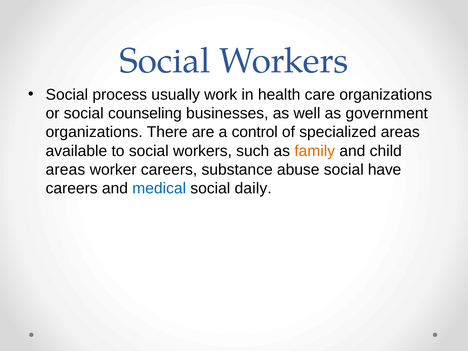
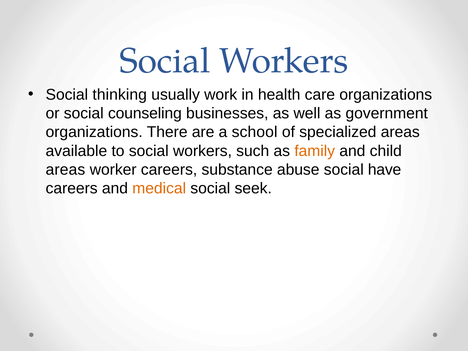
process: process -> thinking
control: control -> school
medical colour: blue -> orange
daily: daily -> seek
